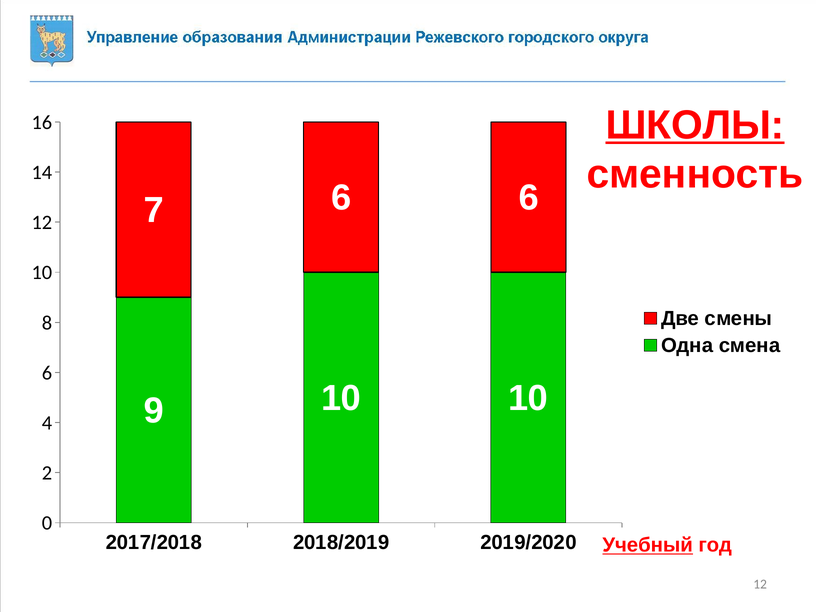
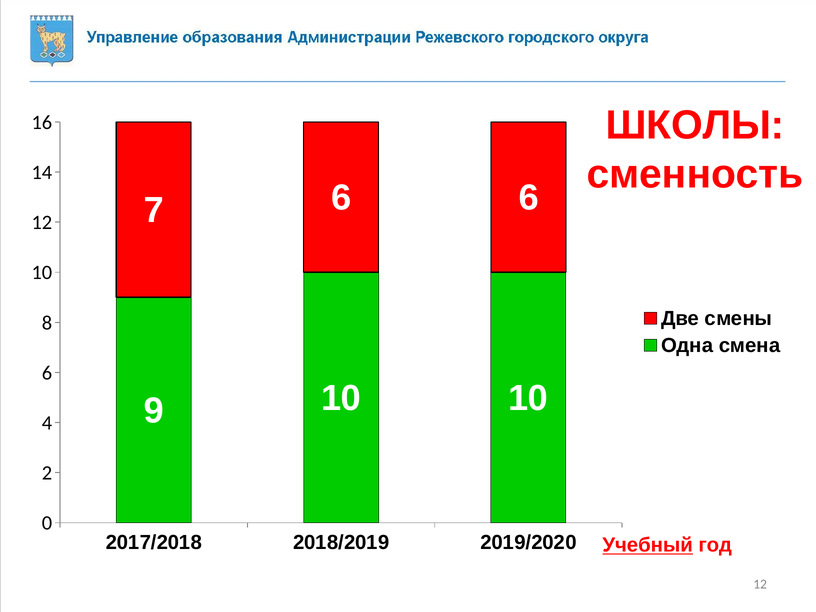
ШКОЛЫ underline: present -> none
